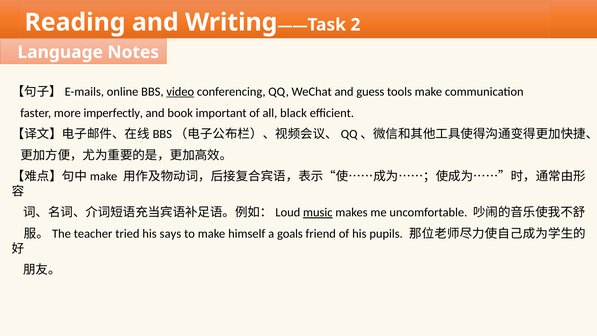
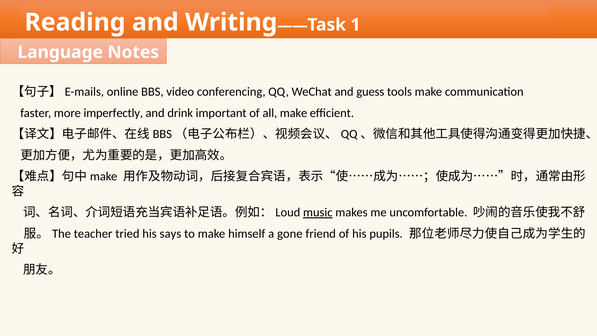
2: 2 -> 1
video underline: present -> none
book: book -> drink
all black: black -> make
goals: goals -> gone
